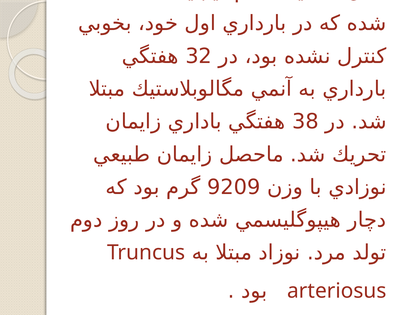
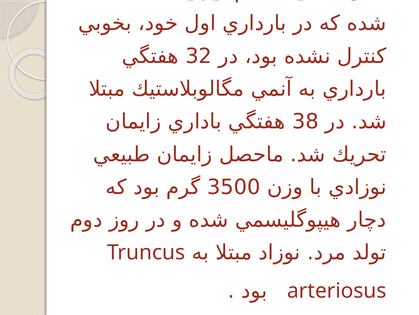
9209: 9209 -> 3500
